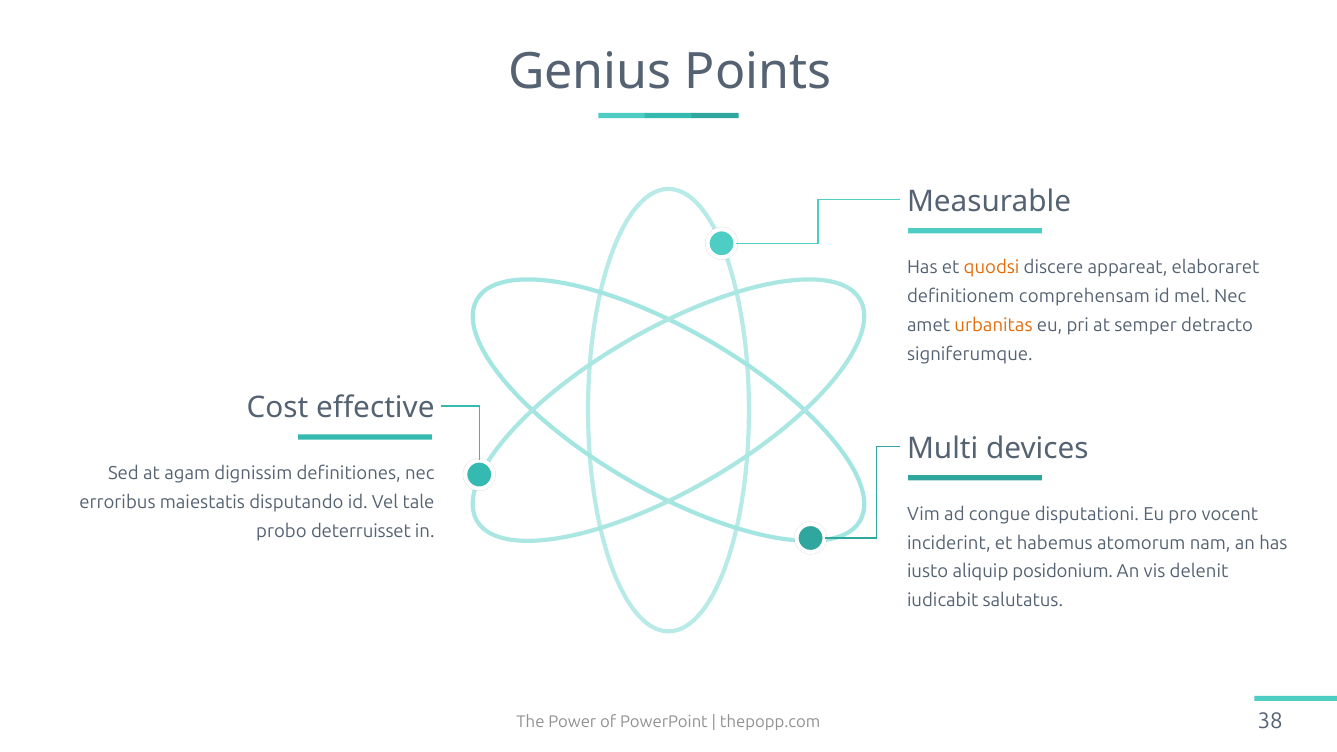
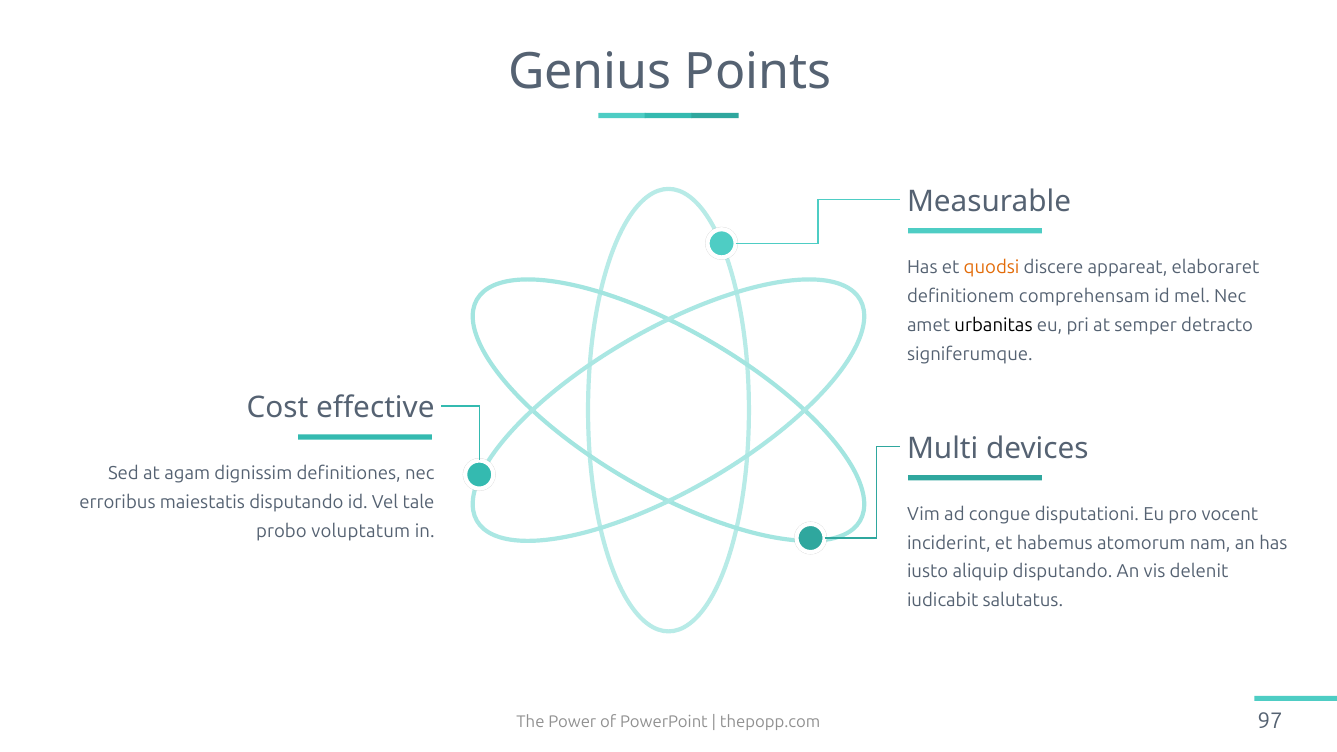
urbanitas colour: orange -> black
deterruisset: deterruisset -> voluptatum
aliquip posidonium: posidonium -> disputando
38: 38 -> 97
